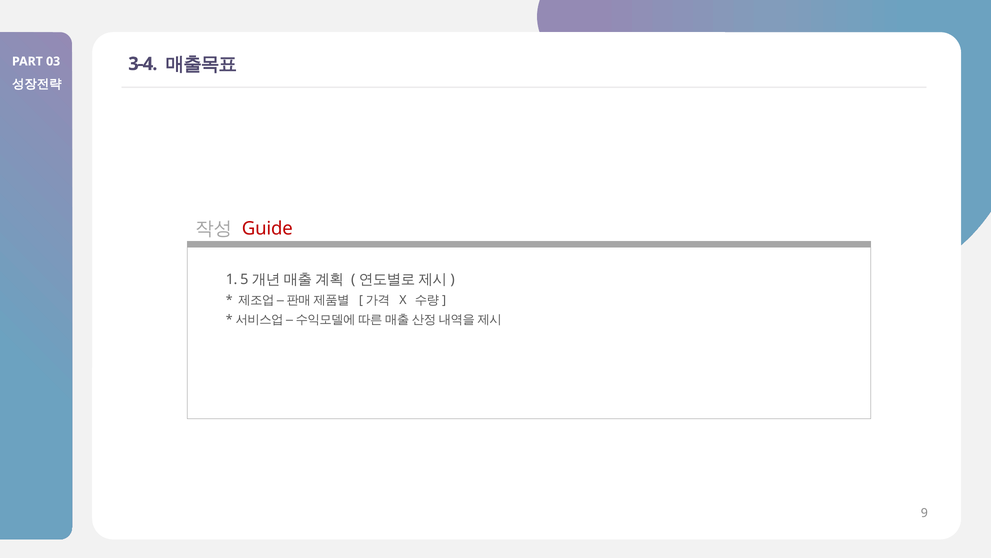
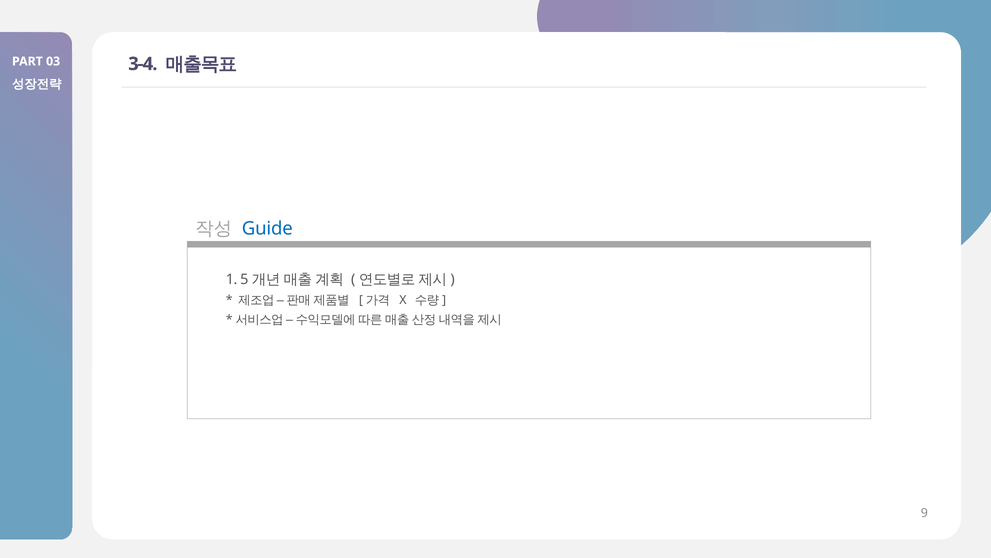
Guide colour: red -> blue
